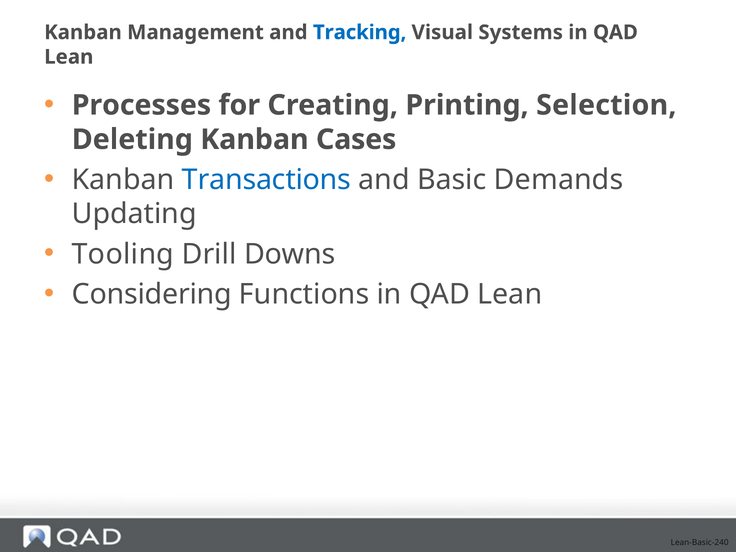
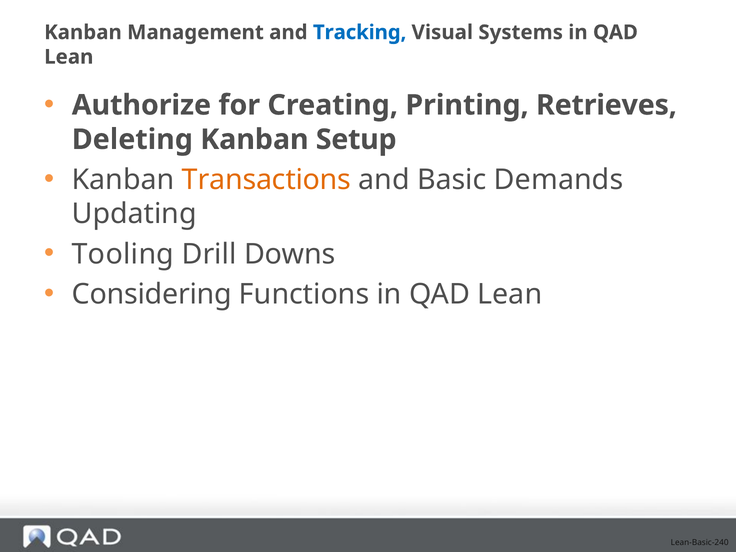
Processes: Processes -> Authorize
Selection: Selection -> Retrieves
Cases: Cases -> Setup
Transactions colour: blue -> orange
